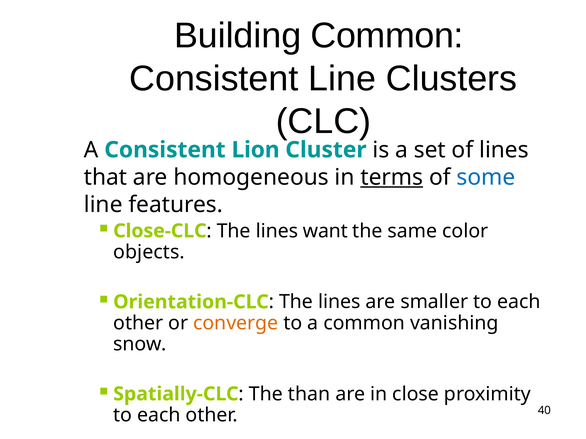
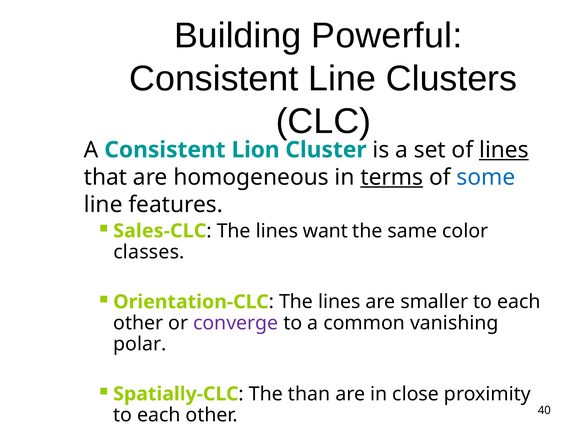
Building Common: Common -> Powerful
lines at (504, 150) underline: none -> present
Close-CLC: Close-CLC -> Sales-CLC
objects: objects -> classes
converge colour: orange -> purple
snow: snow -> polar
